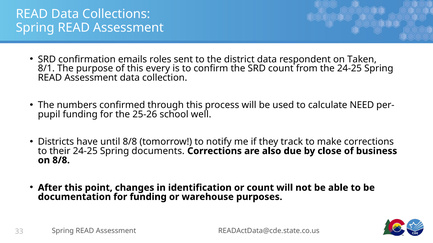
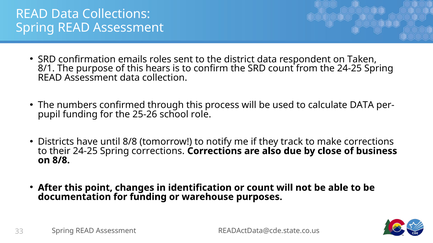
every: every -> hears
calculate NEED: NEED -> DATA
well: well -> role
Spring documents: documents -> corrections
